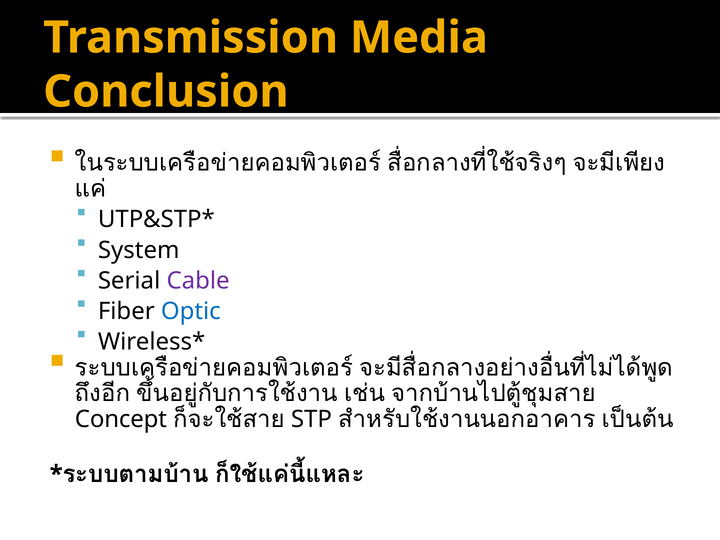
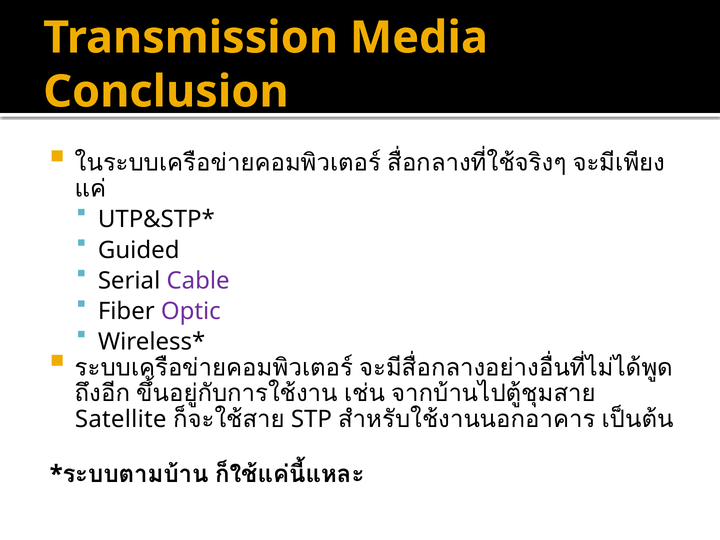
System: System -> Guided
Optic colour: blue -> purple
Concept: Concept -> Satellite
